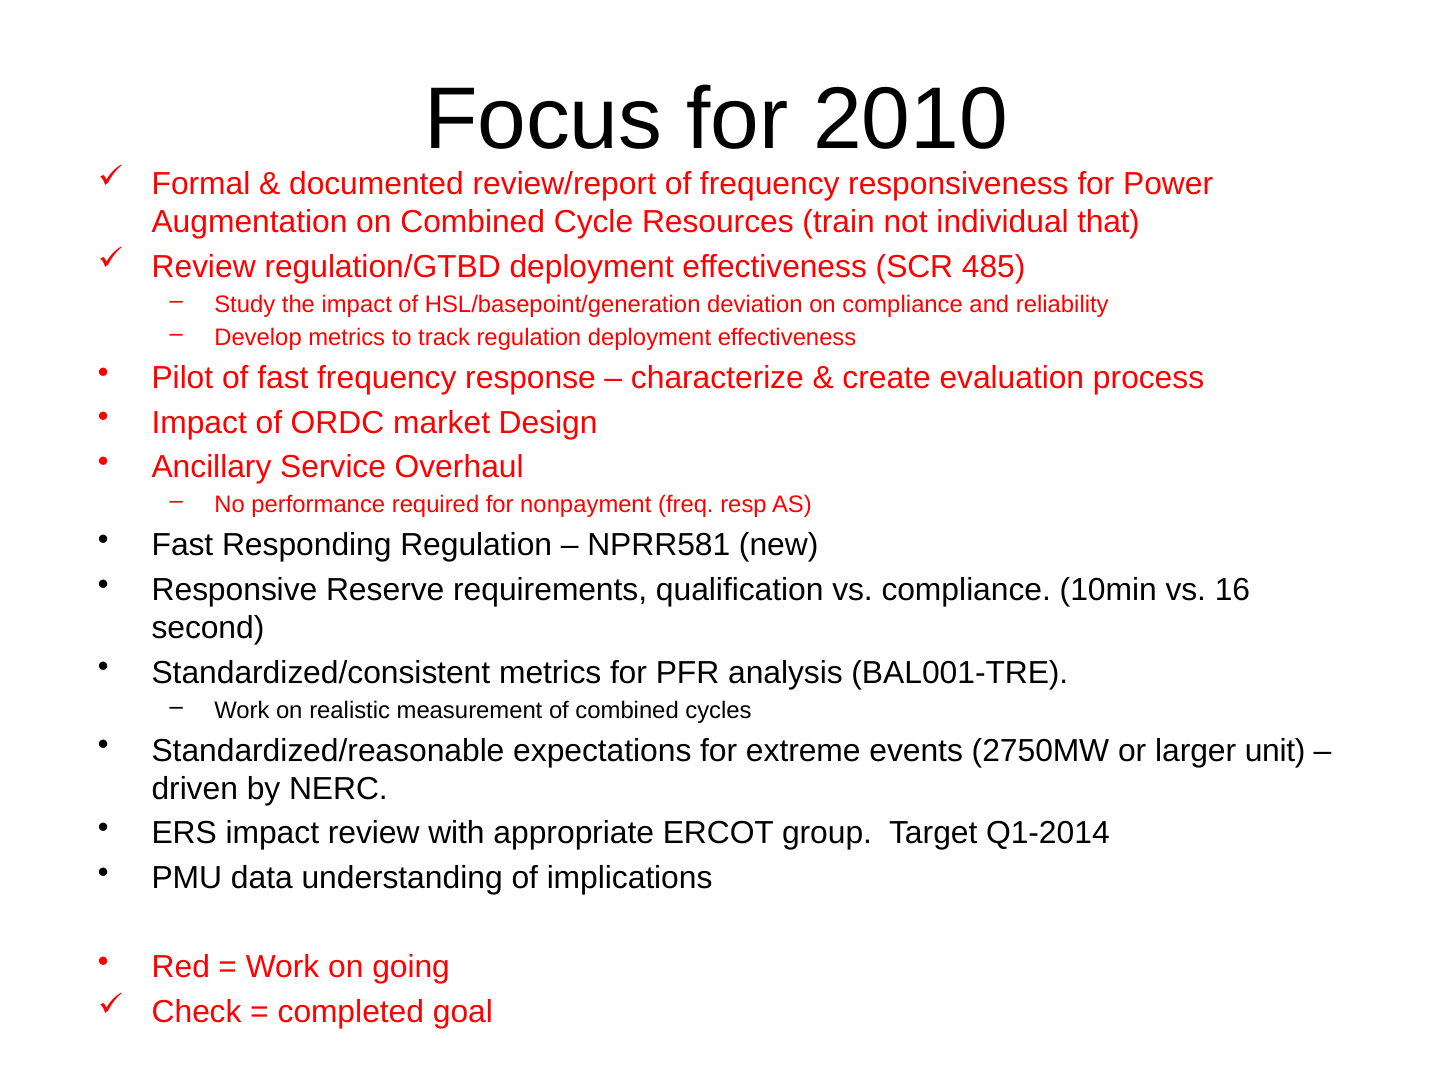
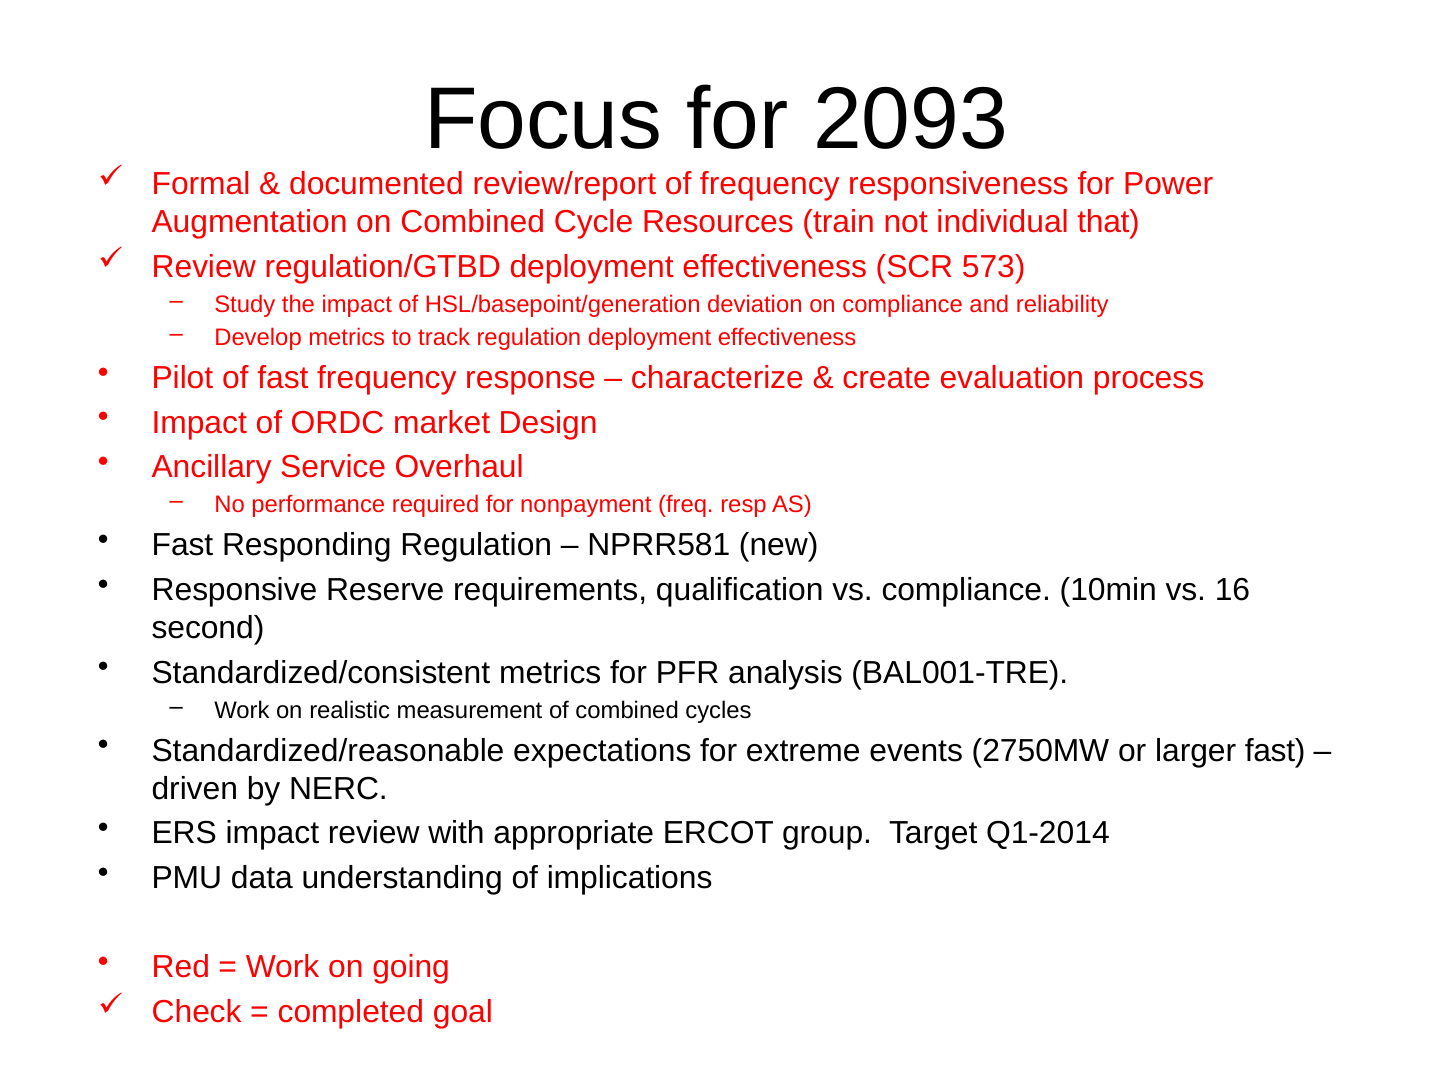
2010: 2010 -> 2093
485: 485 -> 573
larger unit: unit -> fast
